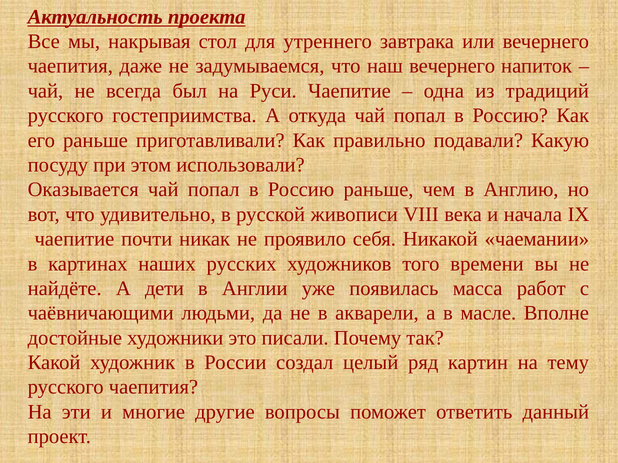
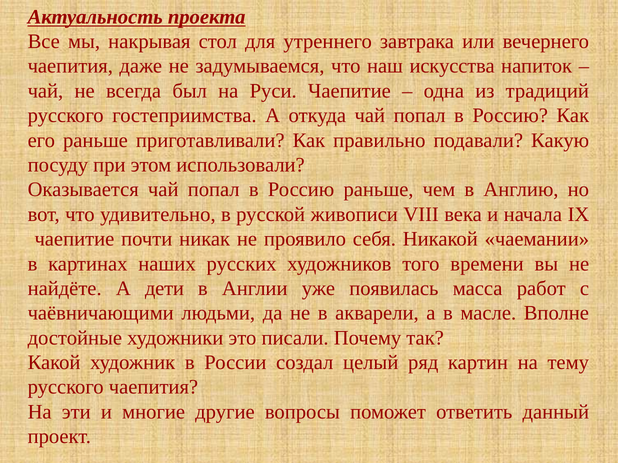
наш вечернего: вечернего -> искусства
